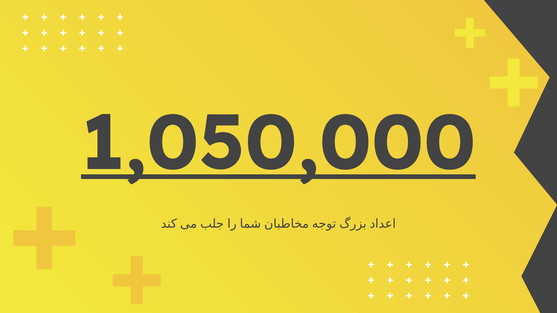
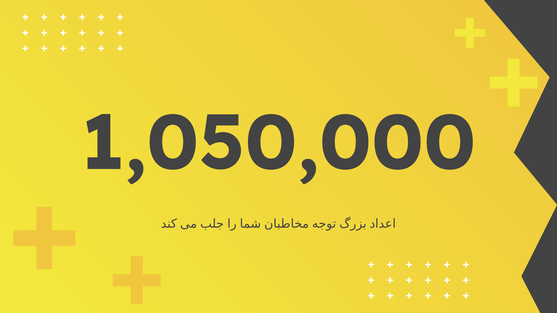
1,050,000 underline: present -> none
